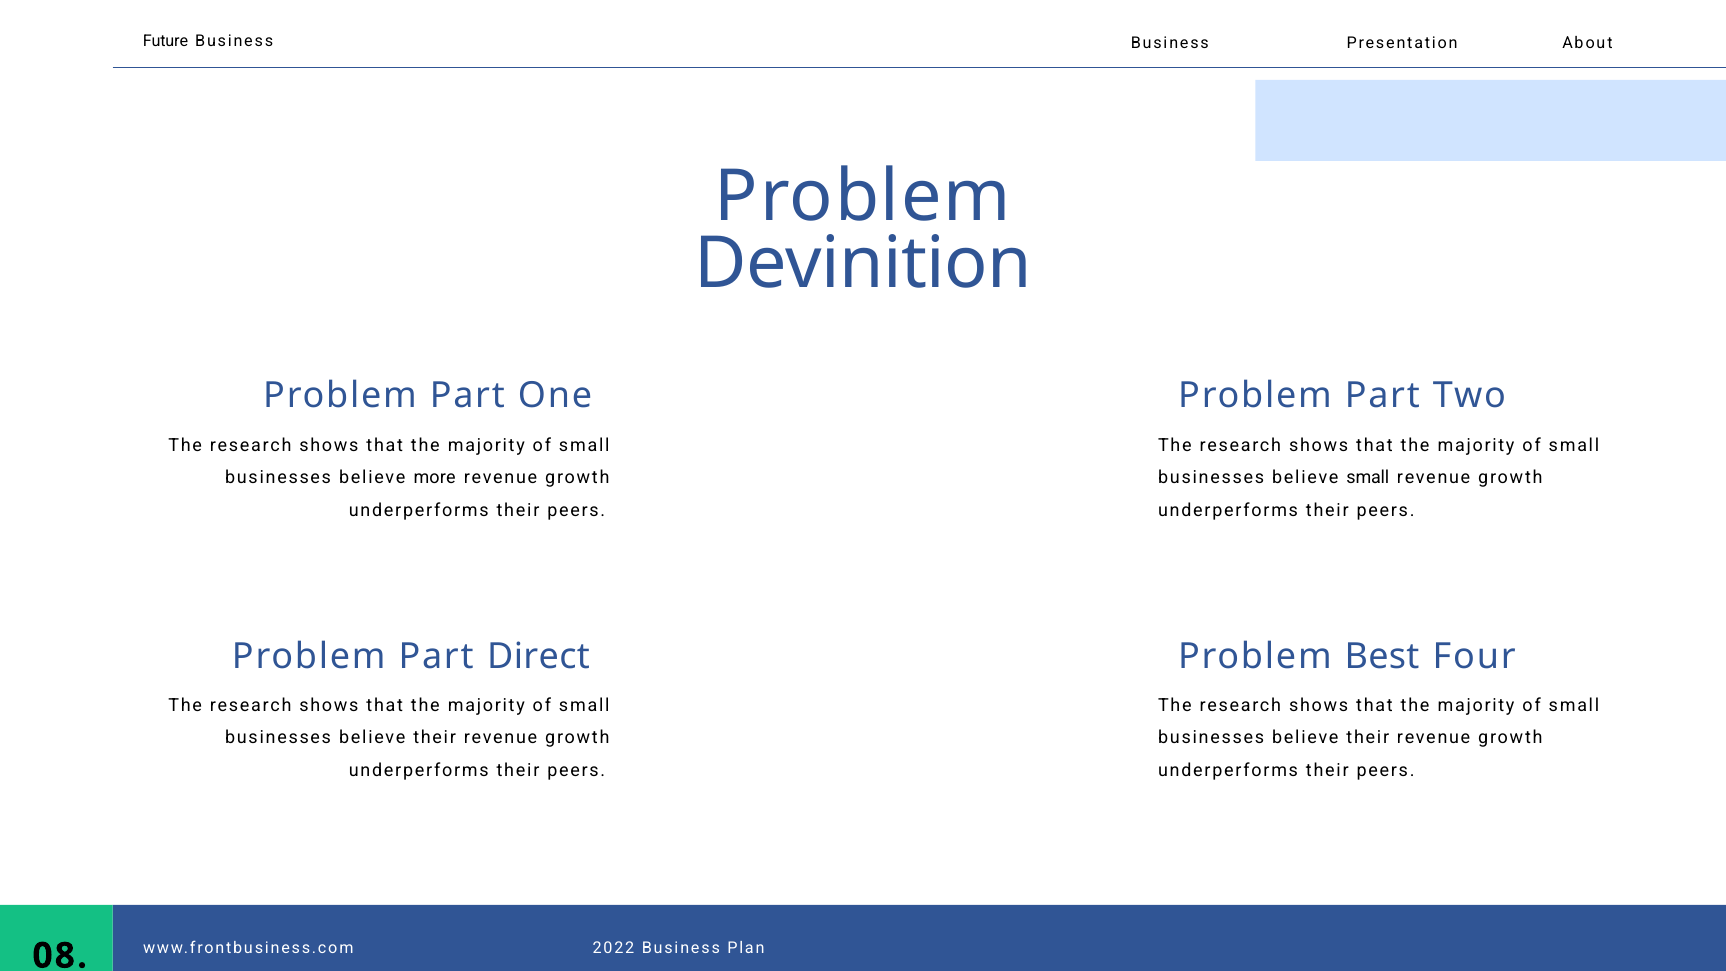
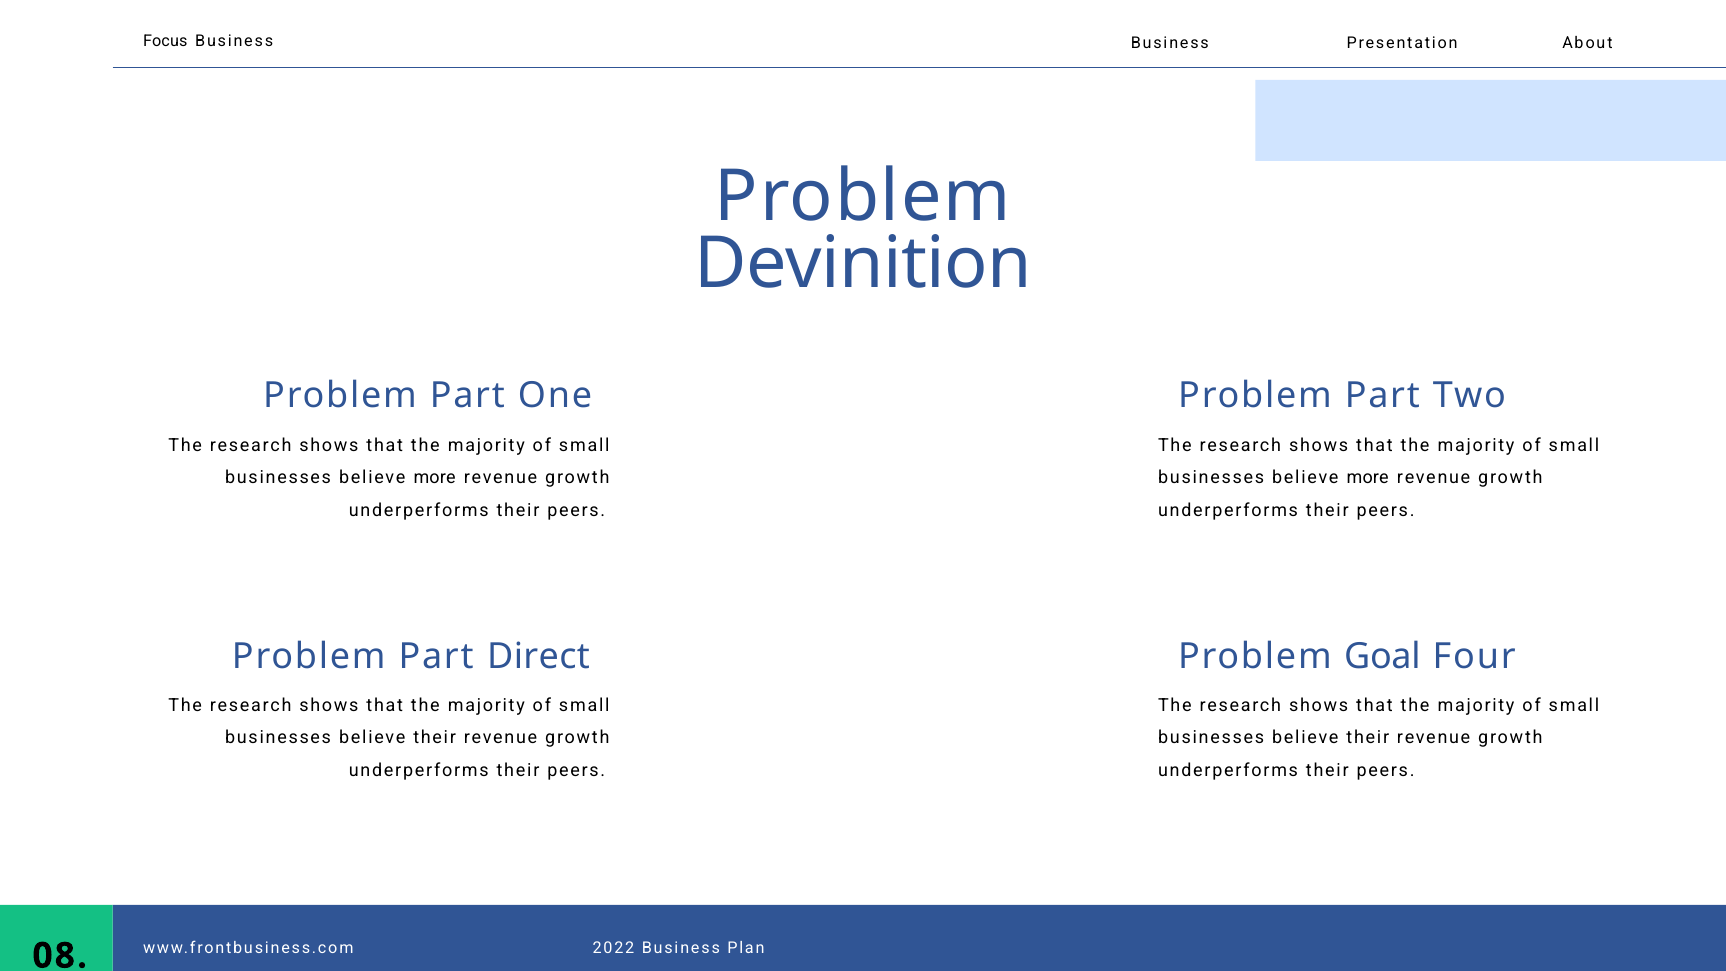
Future: Future -> Focus
small at (1368, 478): small -> more
Best: Best -> Goal
